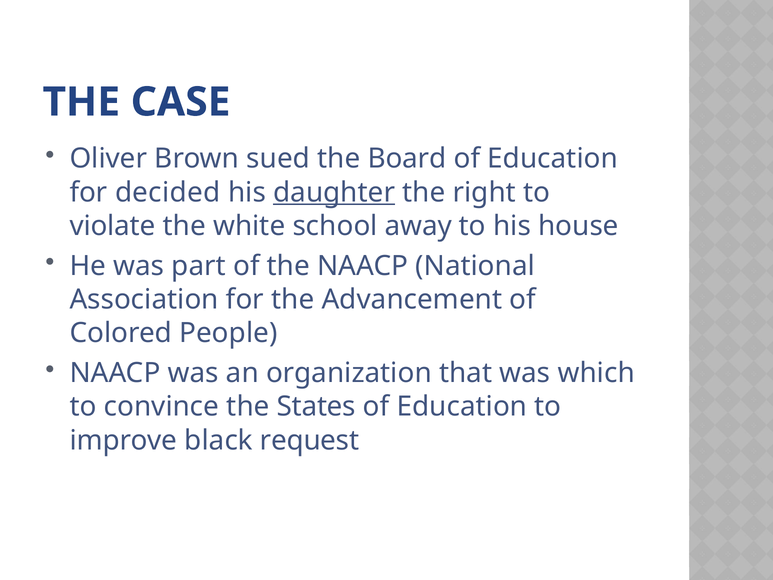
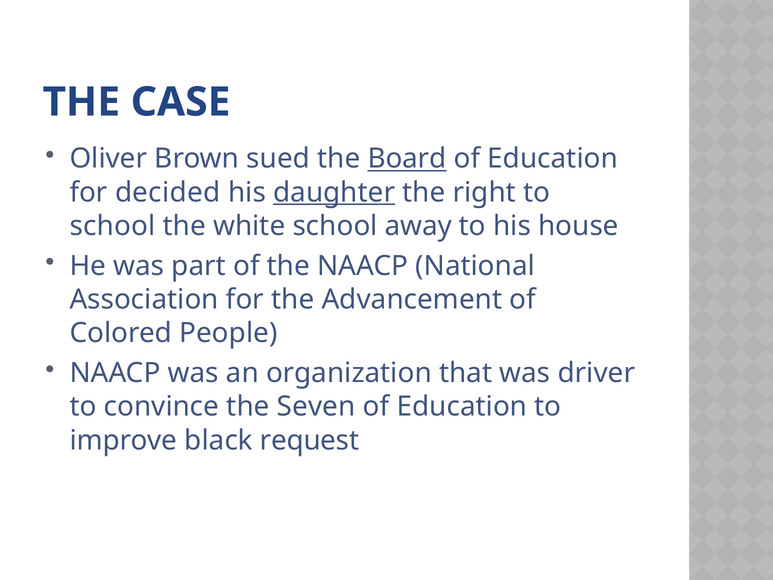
Board underline: none -> present
violate at (113, 226): violate -> school
which: which -> driver
States: States -> Seven
